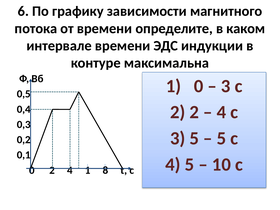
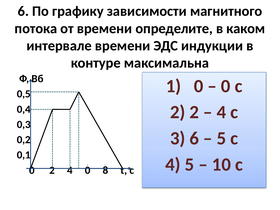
3 at (226, 86): 3 -> 0
3 5: 5 -> 6
4 1: 1 -> 0
